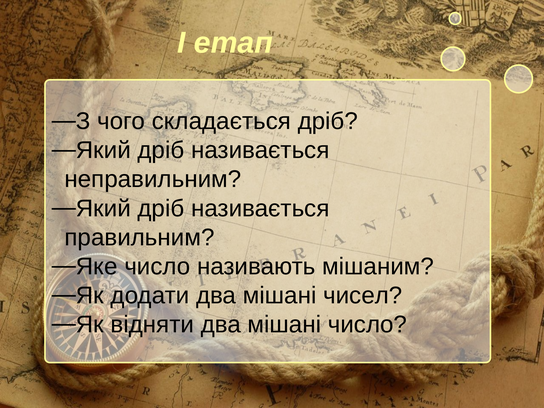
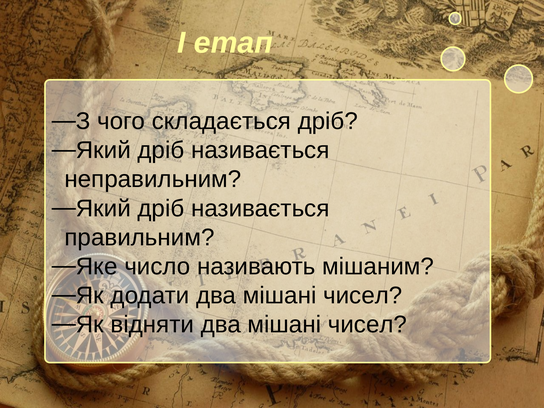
відняти два мішані число: число -> чисел
